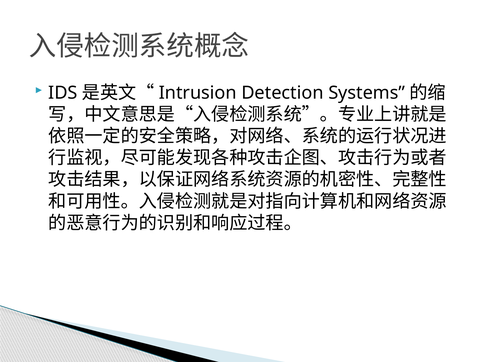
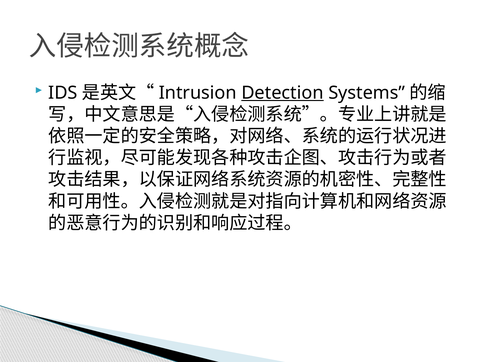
Detection underline: none -> present
